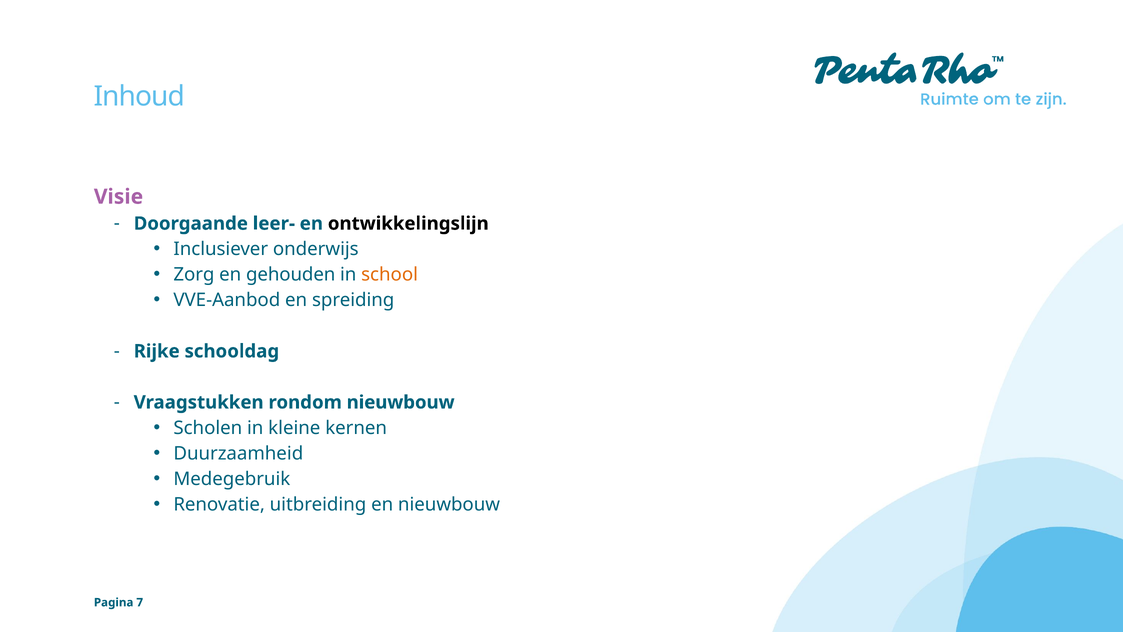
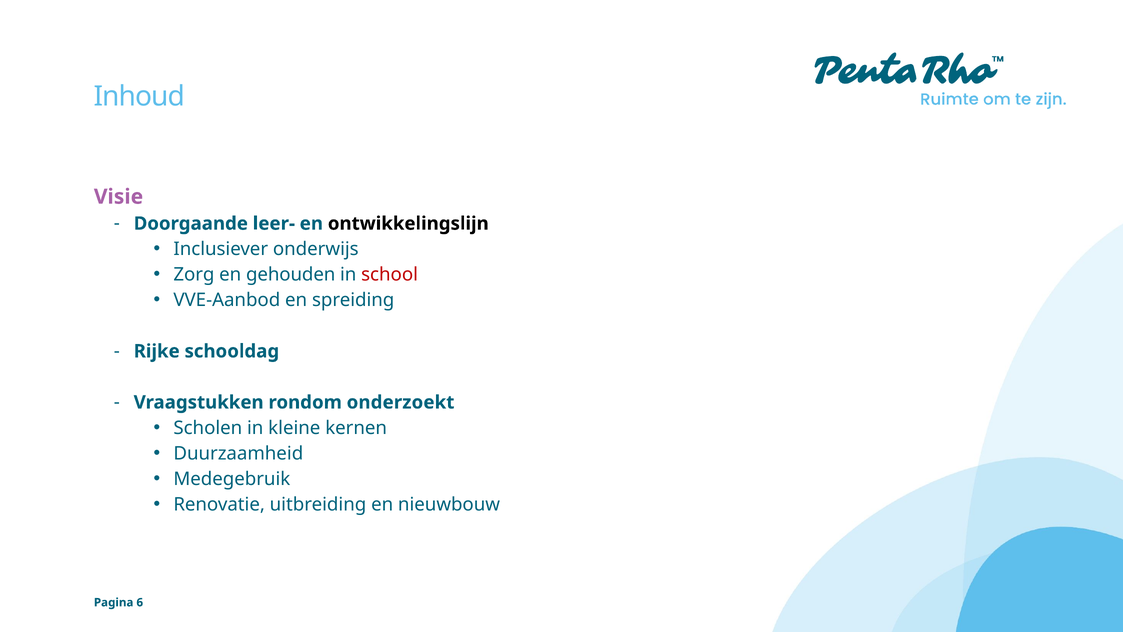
school colour: orange -> red
rondom nieuwbouw: nieuwbouw -> onderzoekt
7: 7 -> 6
